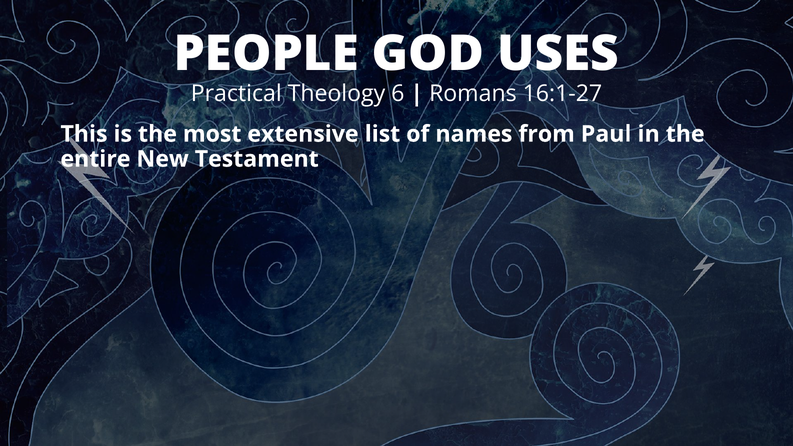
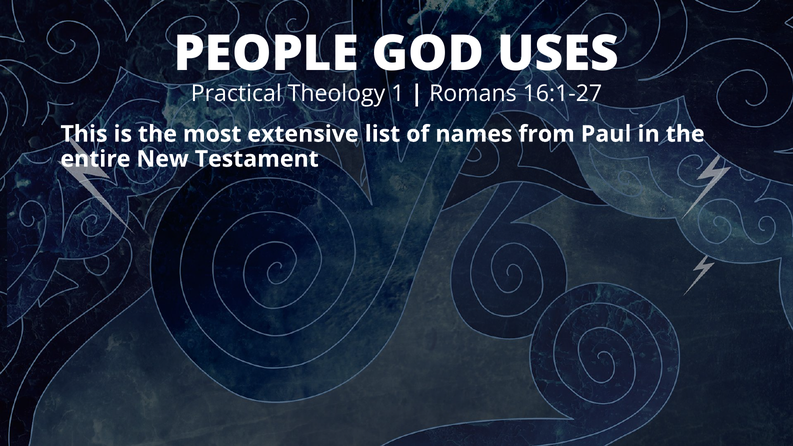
6: 6 -> 1
